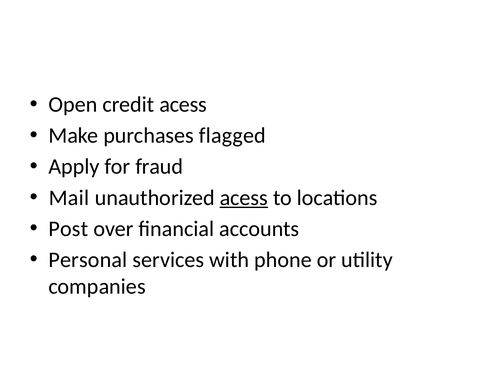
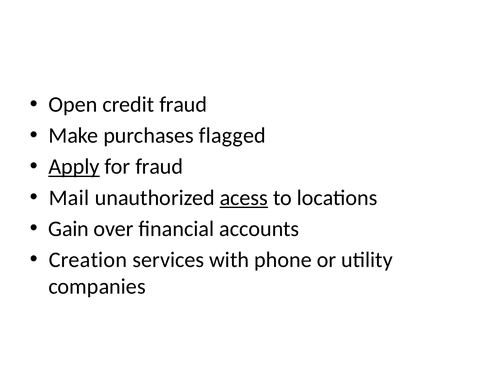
credit acess: acess -> fraud
Apply underline: none -> present
Post: Post -> Gain
Personal: Personal -> Creation
